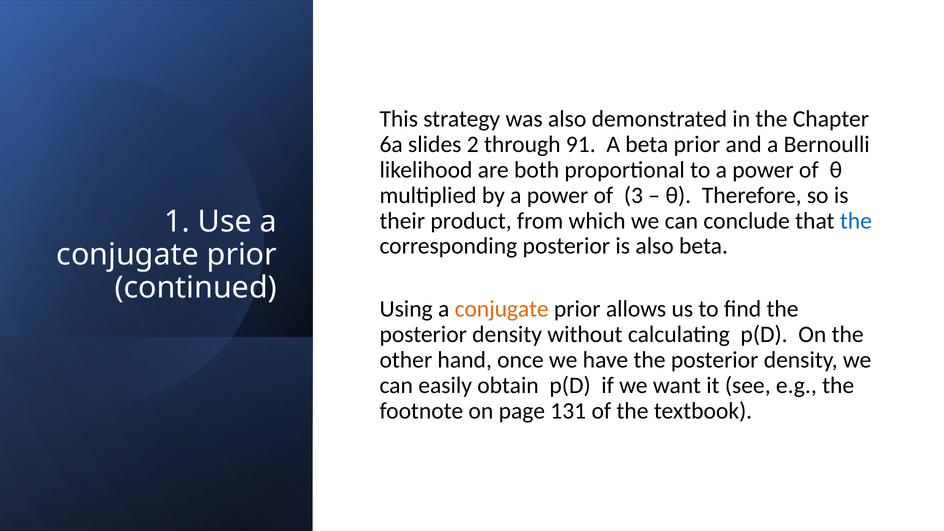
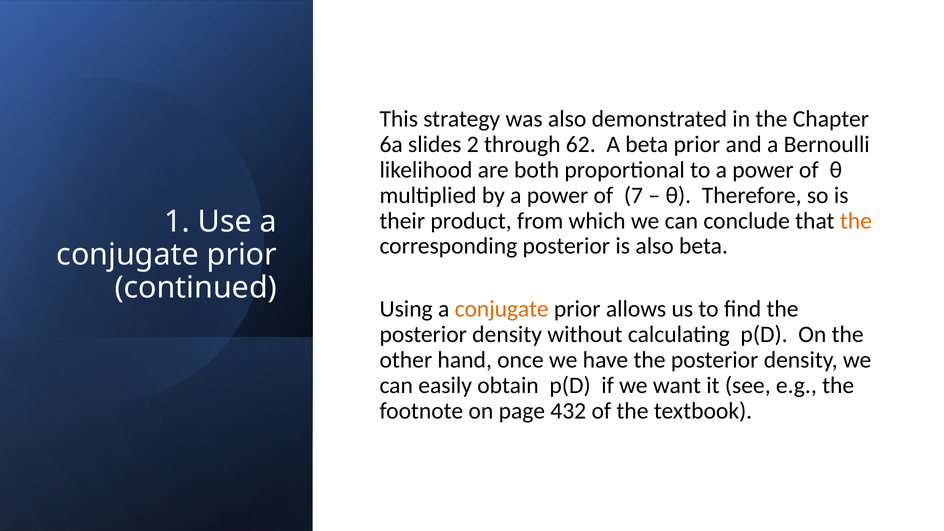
91: 91 -> 62
3: 3 -> 7
the at (856, 221) colour: blue -> orange
131: 131 -> 432
